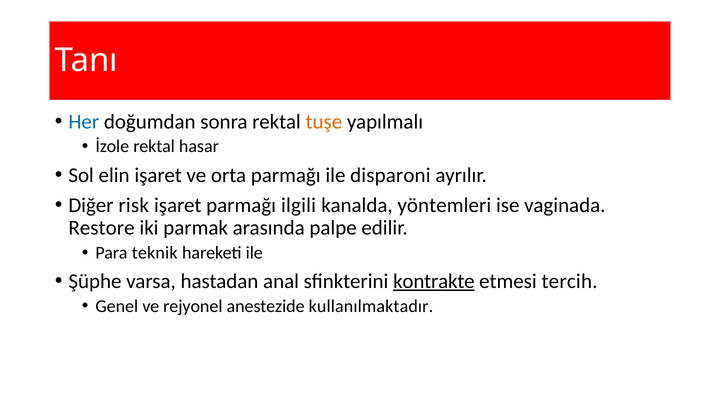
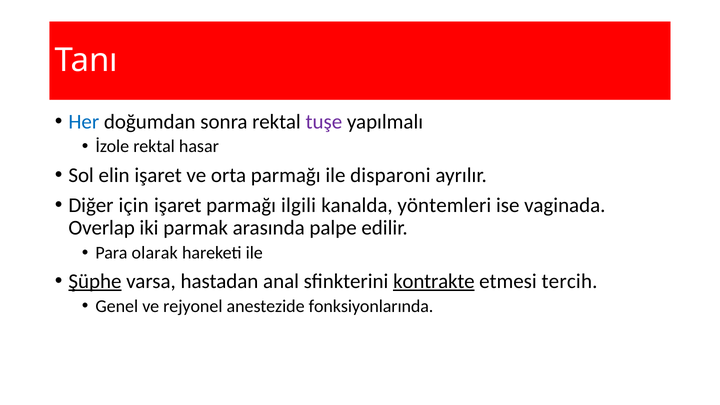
tuşe colour: orange -> purple
risk: risk -> için
Restore: Restore -> Overlap
teknik: teknik -> olarak
Şüphe underline: none -> present
kullanılmaktadır: kullanılmaktadır -> fonksiyonlarında
